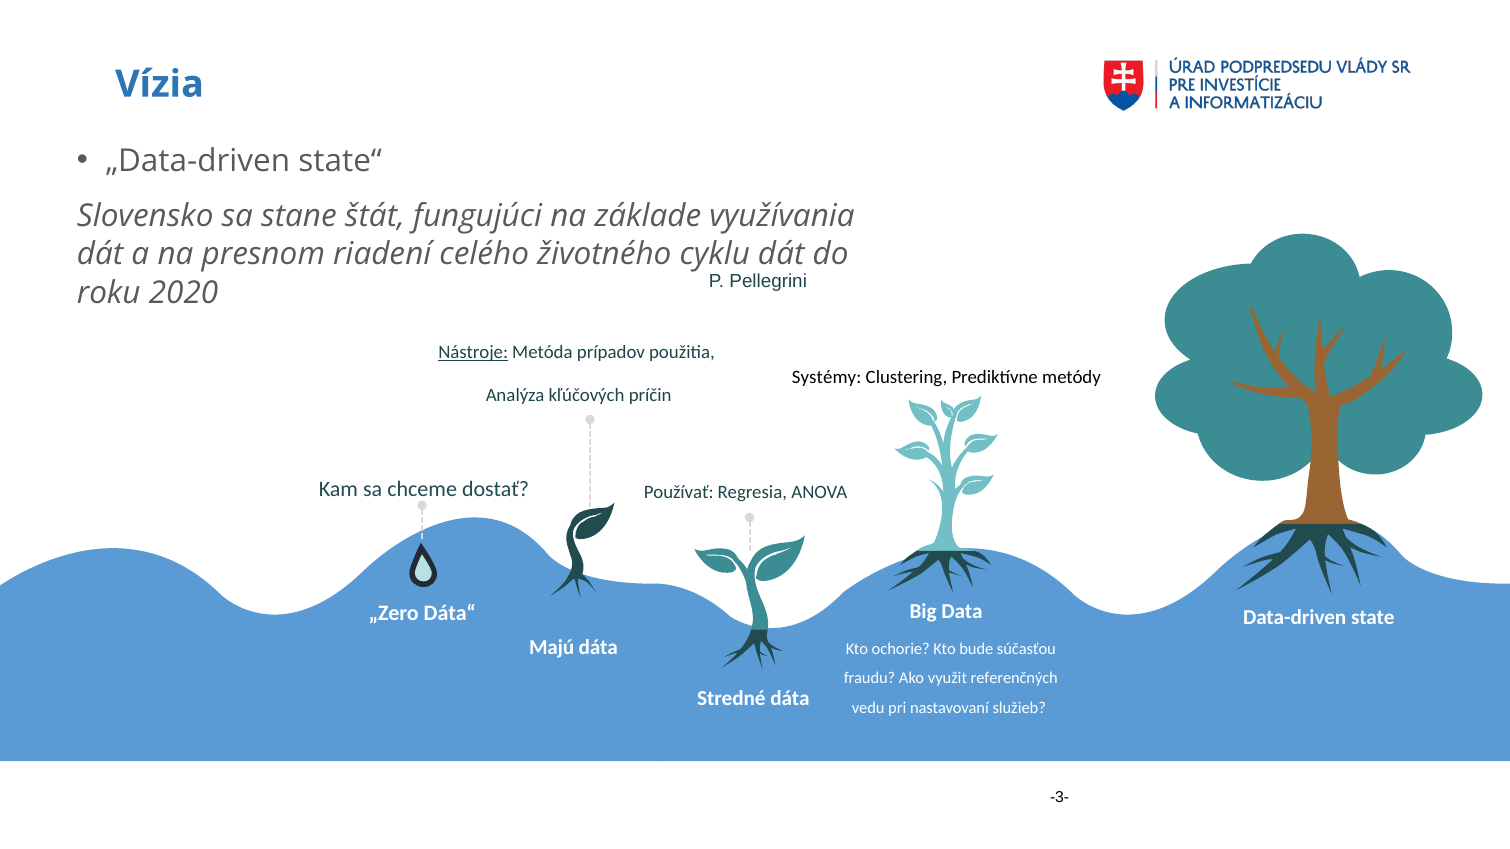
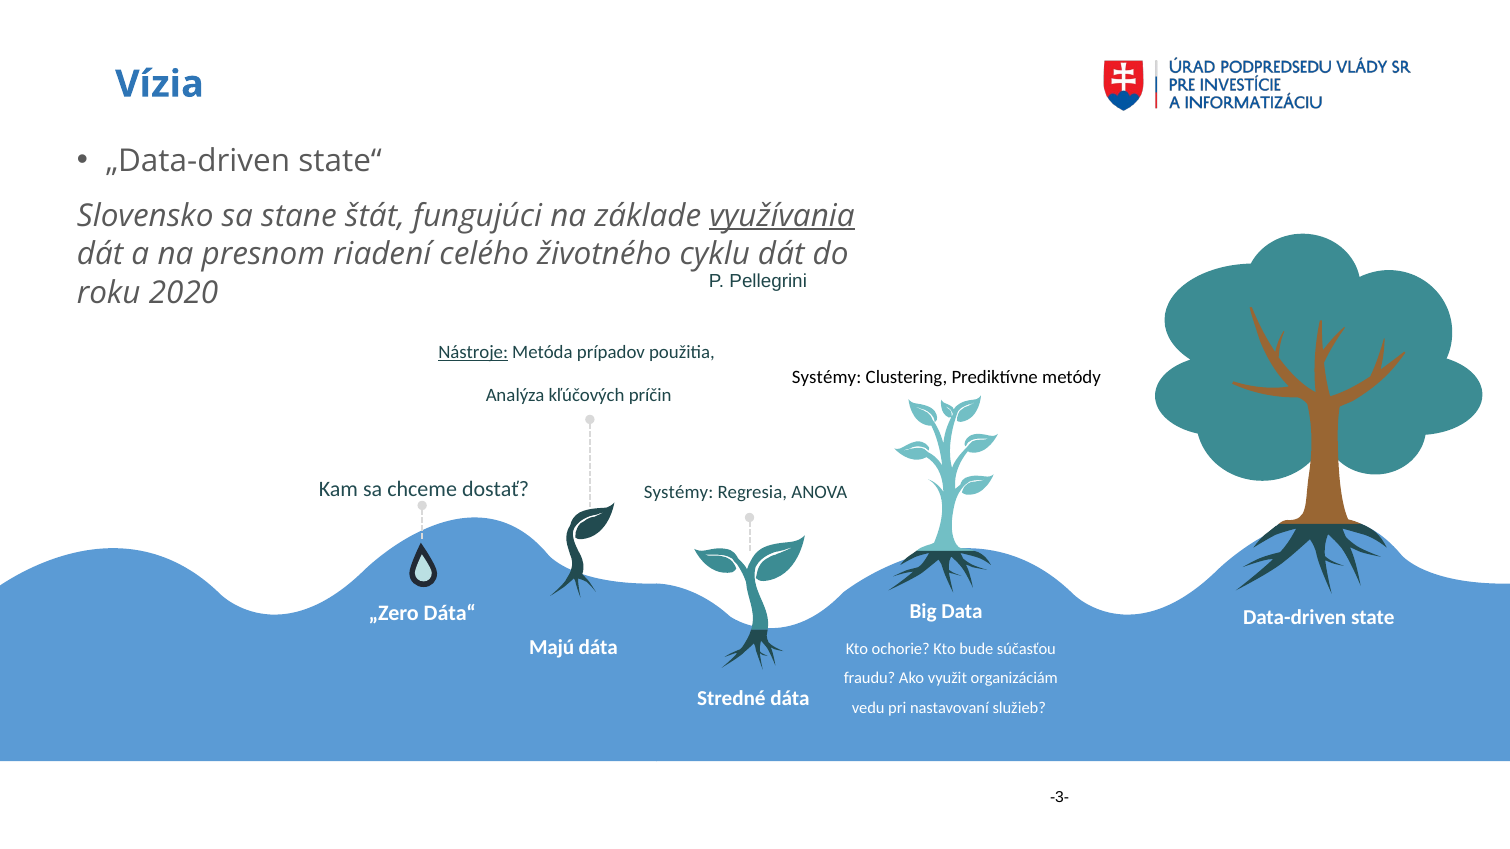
využívania underline: none -> present
Používať at (679, 492): Používať -> Systémy
referenčných: referenčných -> organizáciám
